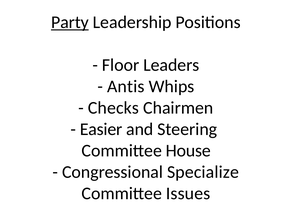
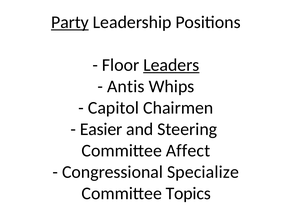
Leaders underline: none -> present
Checks: Checks -> Capitol
House: House -> Affect
Issues: Issues -> Topics
